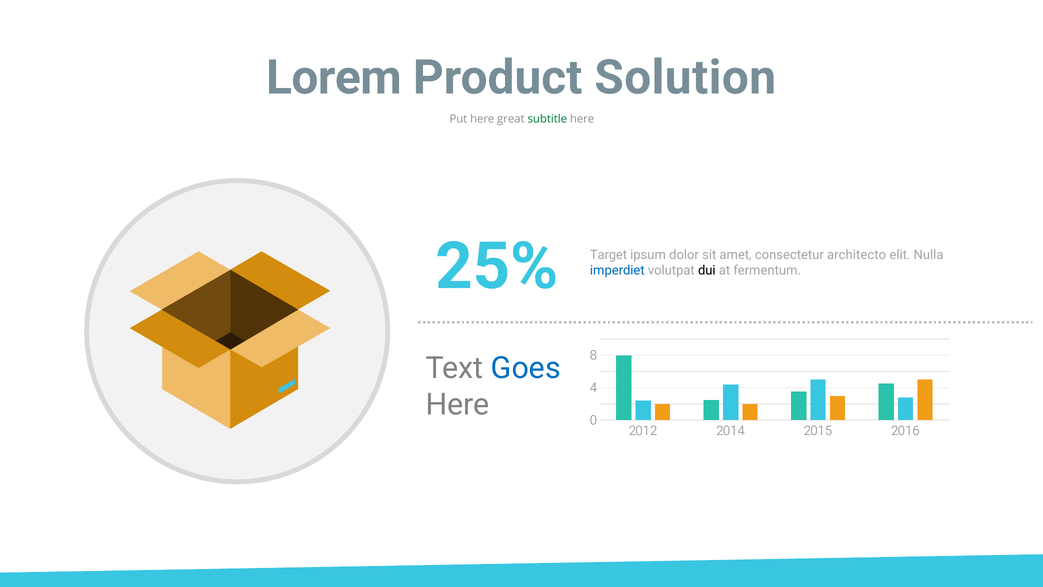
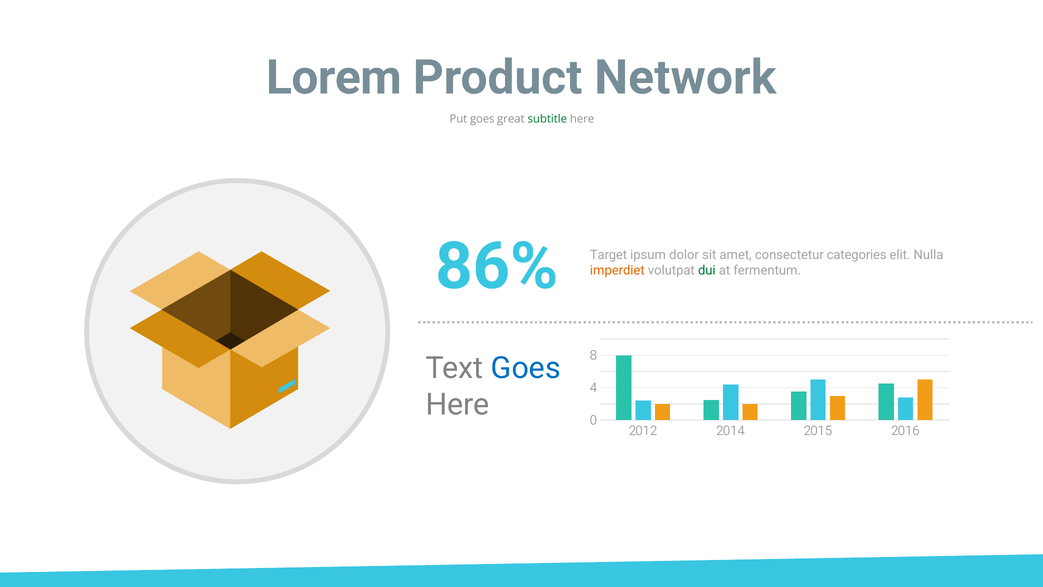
Solution: Solution -> Network
Put here: here -> goes
25%: 25% -> 86%
architecto: architecto -> categories
imperdiet colour: blue -> orange
dui colour: black -> green
